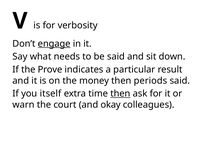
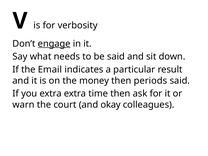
Prove: Prove -> Email
you itself: itself -> extra
then at (120, 94) underline: present -> none
